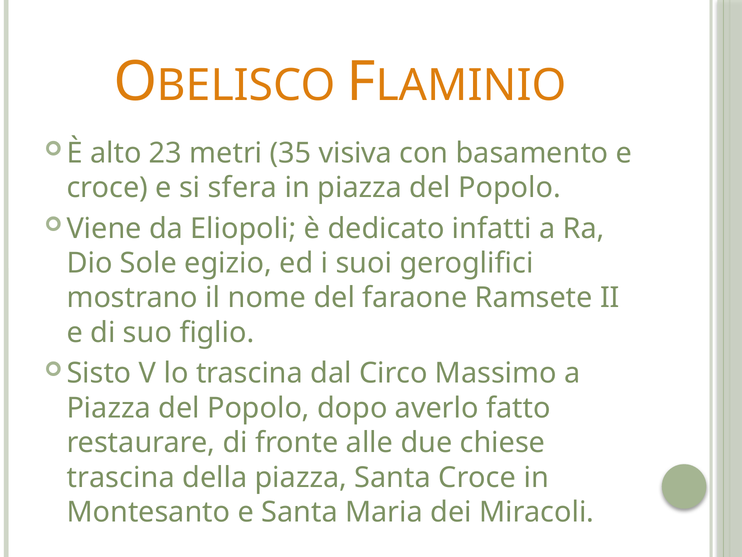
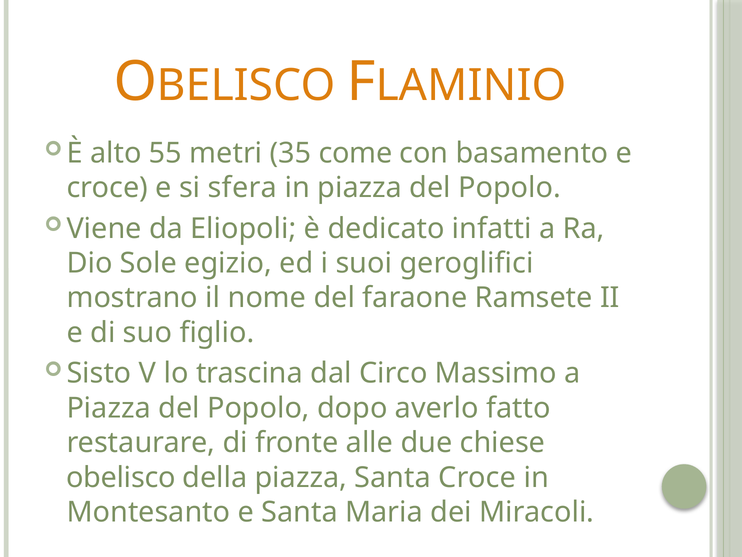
23: 23 -> 55
visiva: visiva -> come
trascina at (121, 477): trascina -> obelisco
